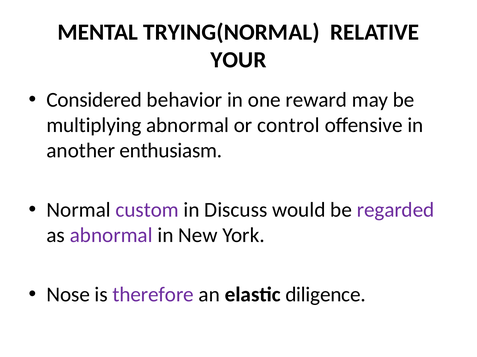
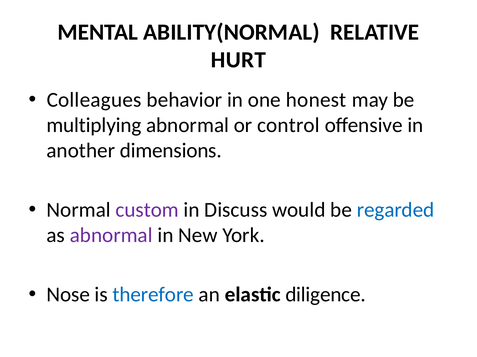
TRYING(NORMAL: TRYING(NORMAL -> ABILITY(NORMAL
YOUR: YOUR -> HURT
Considered: Considered -> Colleagues
reward: reward -> honest
enthusiasm: enthusiasm -> dimensions
regarded colour: purple -> blue
therefore colour: purple -> blue
